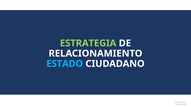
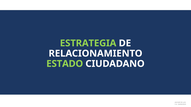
ESTADO colour: light blue -> light green
